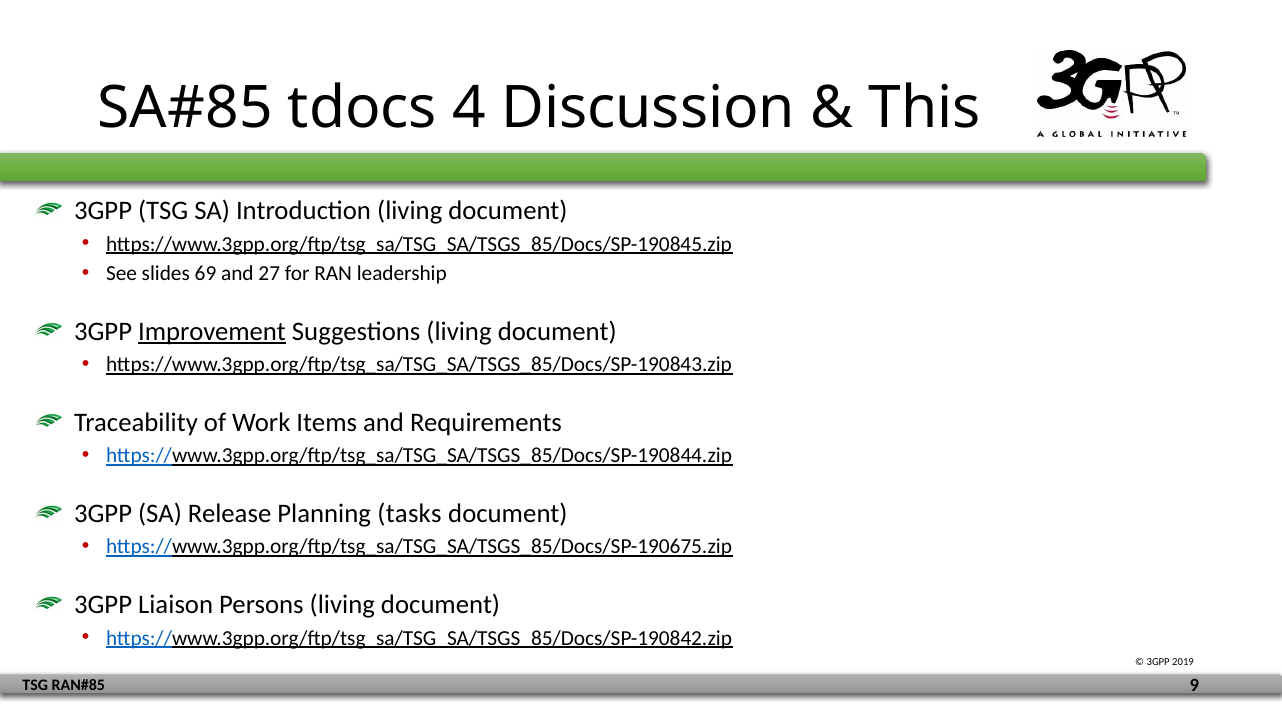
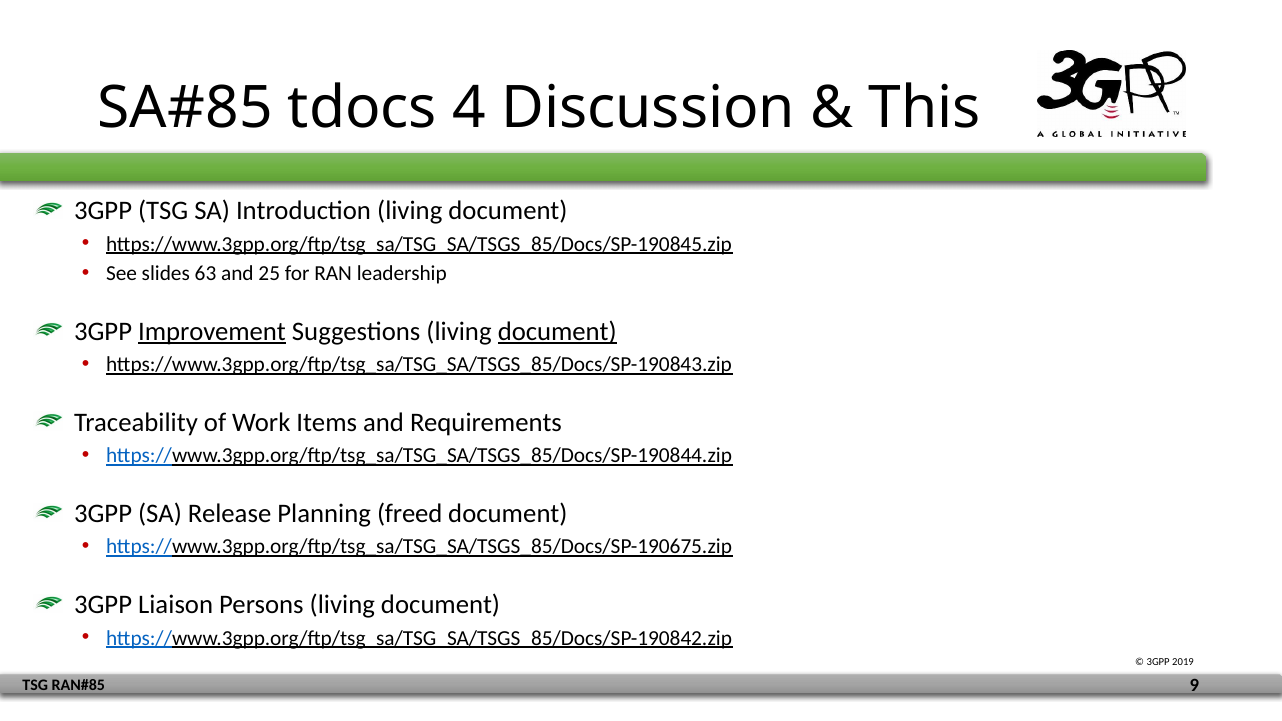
69: 69 -> 63
27: 27 -> 25
document at (557, 332) underline: none -> present
tasks: tasks -> freed
